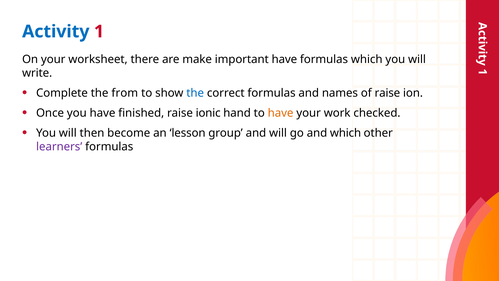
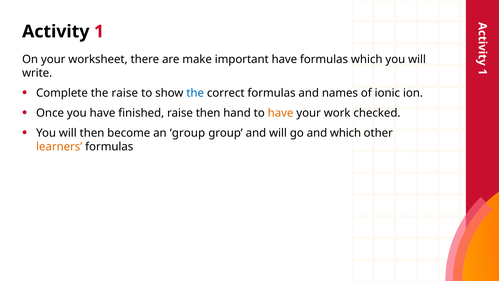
Activity colour: blue -> black
the from: from -> raise
of raise: raise -> ionic
raise ionic: ionic -> then
an lesson: lesson -> group
learners colour: purple -> orange
